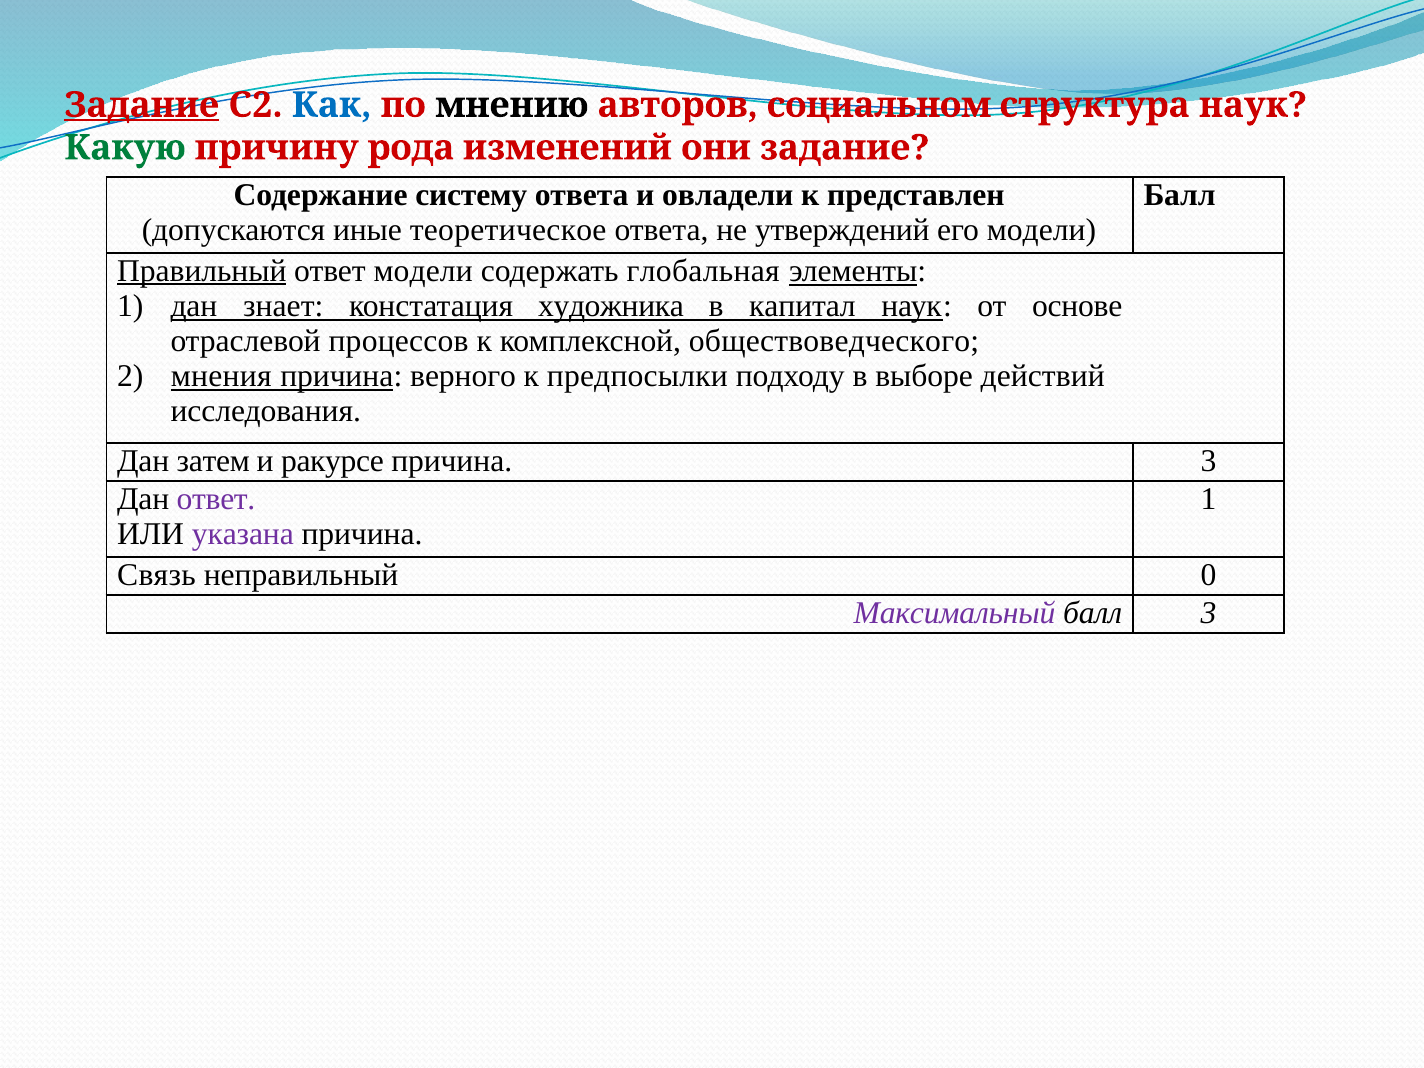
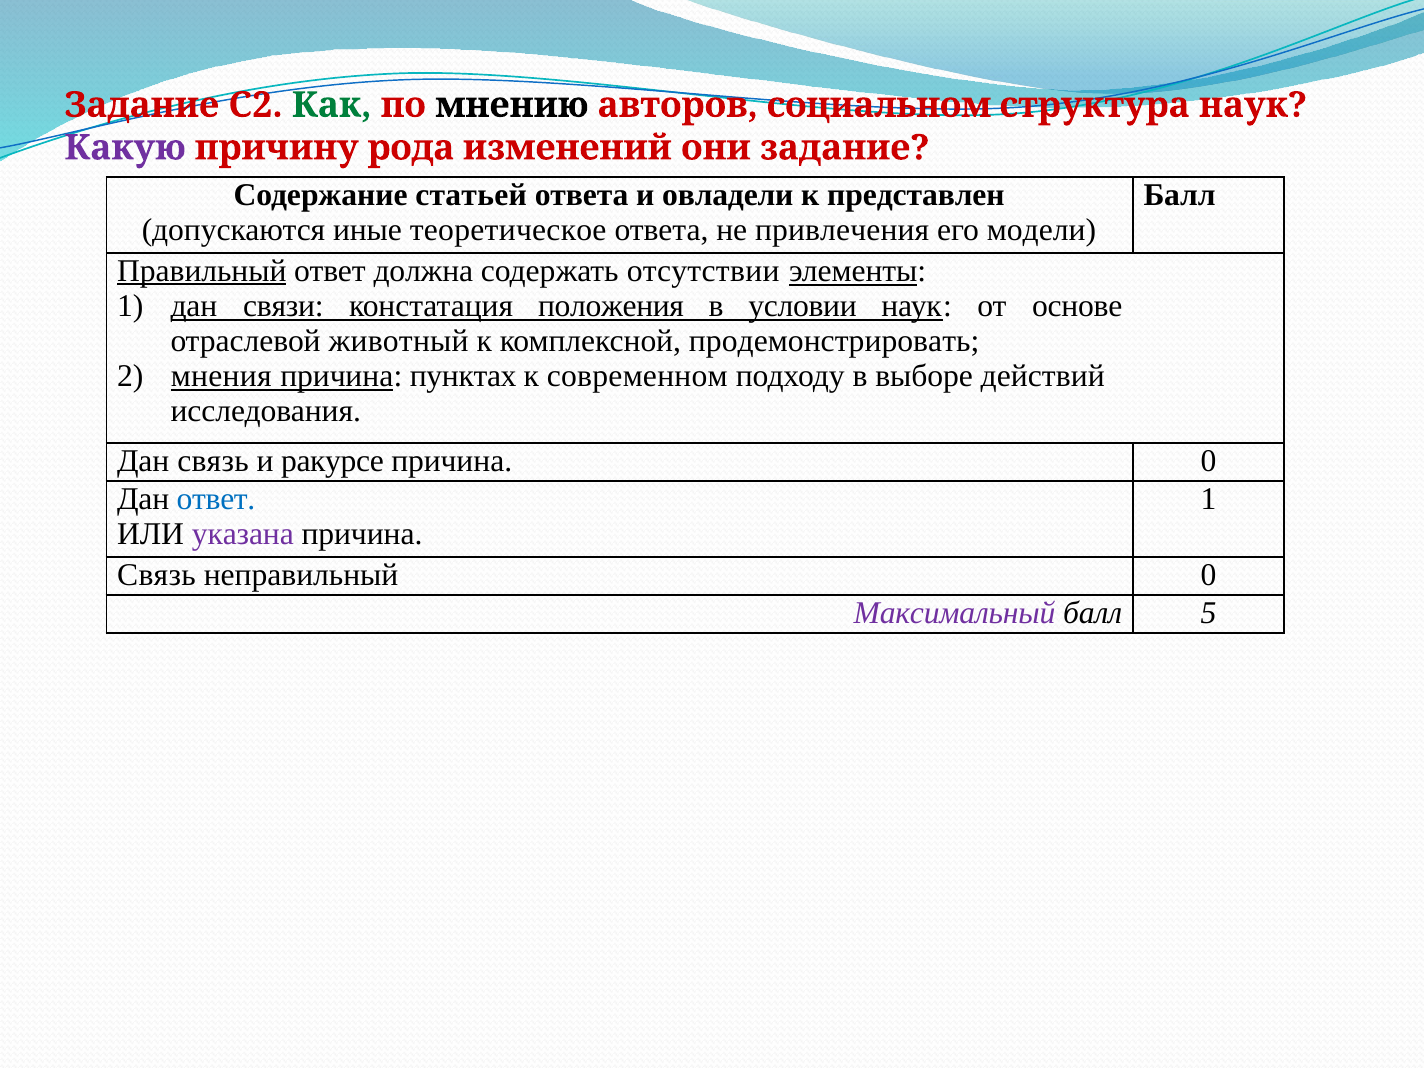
Задание at (142, 105) underline: present -> none
Как colour: blue -> green
Какую colour: green -> purple
систему: систему -> статьей
утверждений: утверждений -> привлечения
ответ модели: модели -> должна
глобальная: глобальная -> отсутствии
знает: знает -> связи
художника: художника -> положения
капитал: капитал -> условии
процессов: процессов -> животный
обществоведческого: обществоведческого -> продемонстрировать
верного: верного -> пунктах
предпосылки: предпосылки -> современном
Дан затем: затем -> связь
причина 3: 3 -> 0
ответ at (216, 499) colour: purple -> blue
балл 3: 3 -> 5
